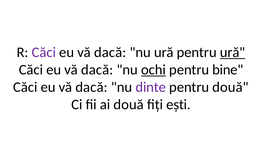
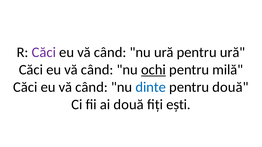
dacă at (110, 52): dacă -> când
ură at (233, 52) underline: present -> none
dacă at (97, 70): dacă -> când
bine: bine -> milă
dacă at (92, 87): dacă -> când
dinte colour: purple -> blue
